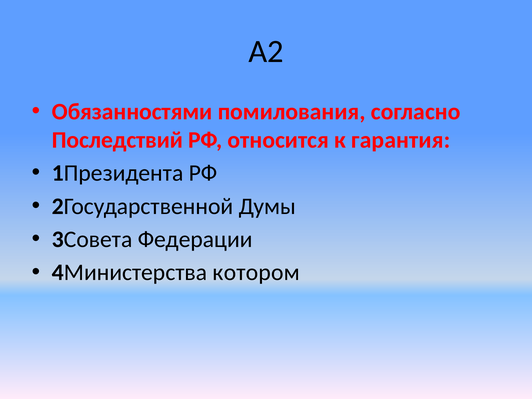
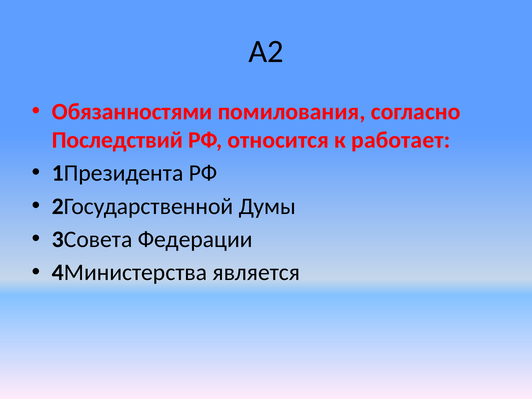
гарантия: гарантия -> работает
котором: котором -> является
